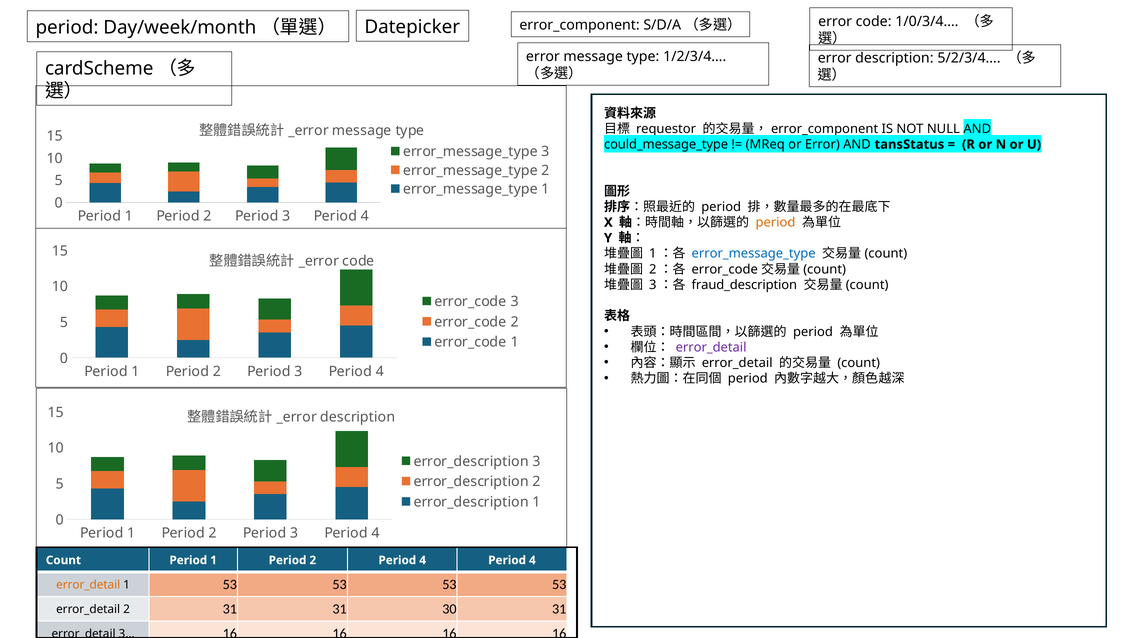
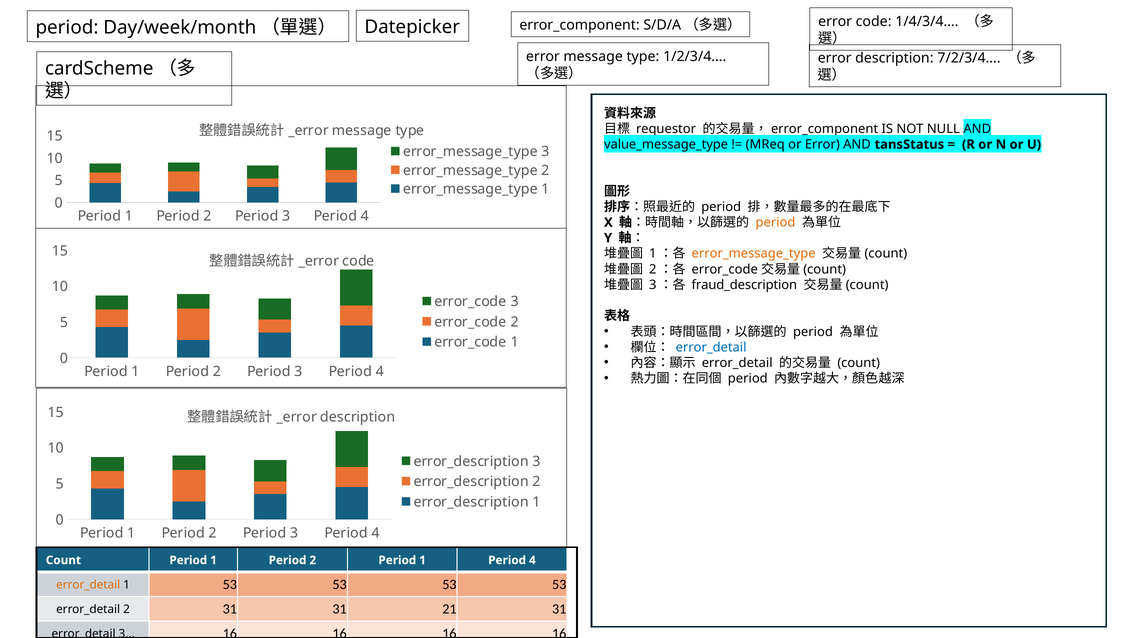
1/0/3/4…: 1/0/3/4… -> 1/4/3/4…
5/2/3/4…: 5/2/3/4… -> 7/2/3/4…
could_message_type: could_message_type -> value_message_type
error_message_type at (754, 254) colour: blue -> orange
error_detail at (711, 347) colour: purple -> blue
2 Period 4: 4 -> 1
30: 30 -> 21
